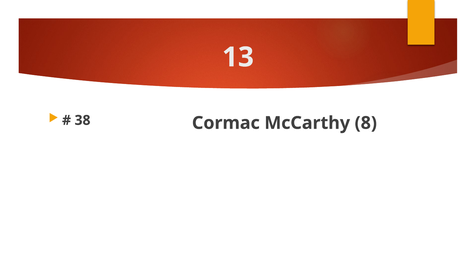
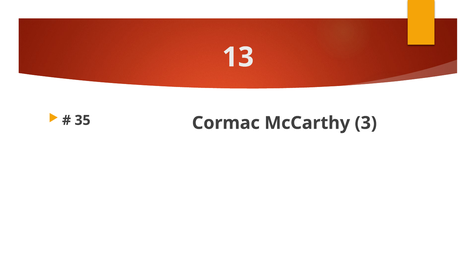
38: 38 -> 35
8: 8 -> 3
